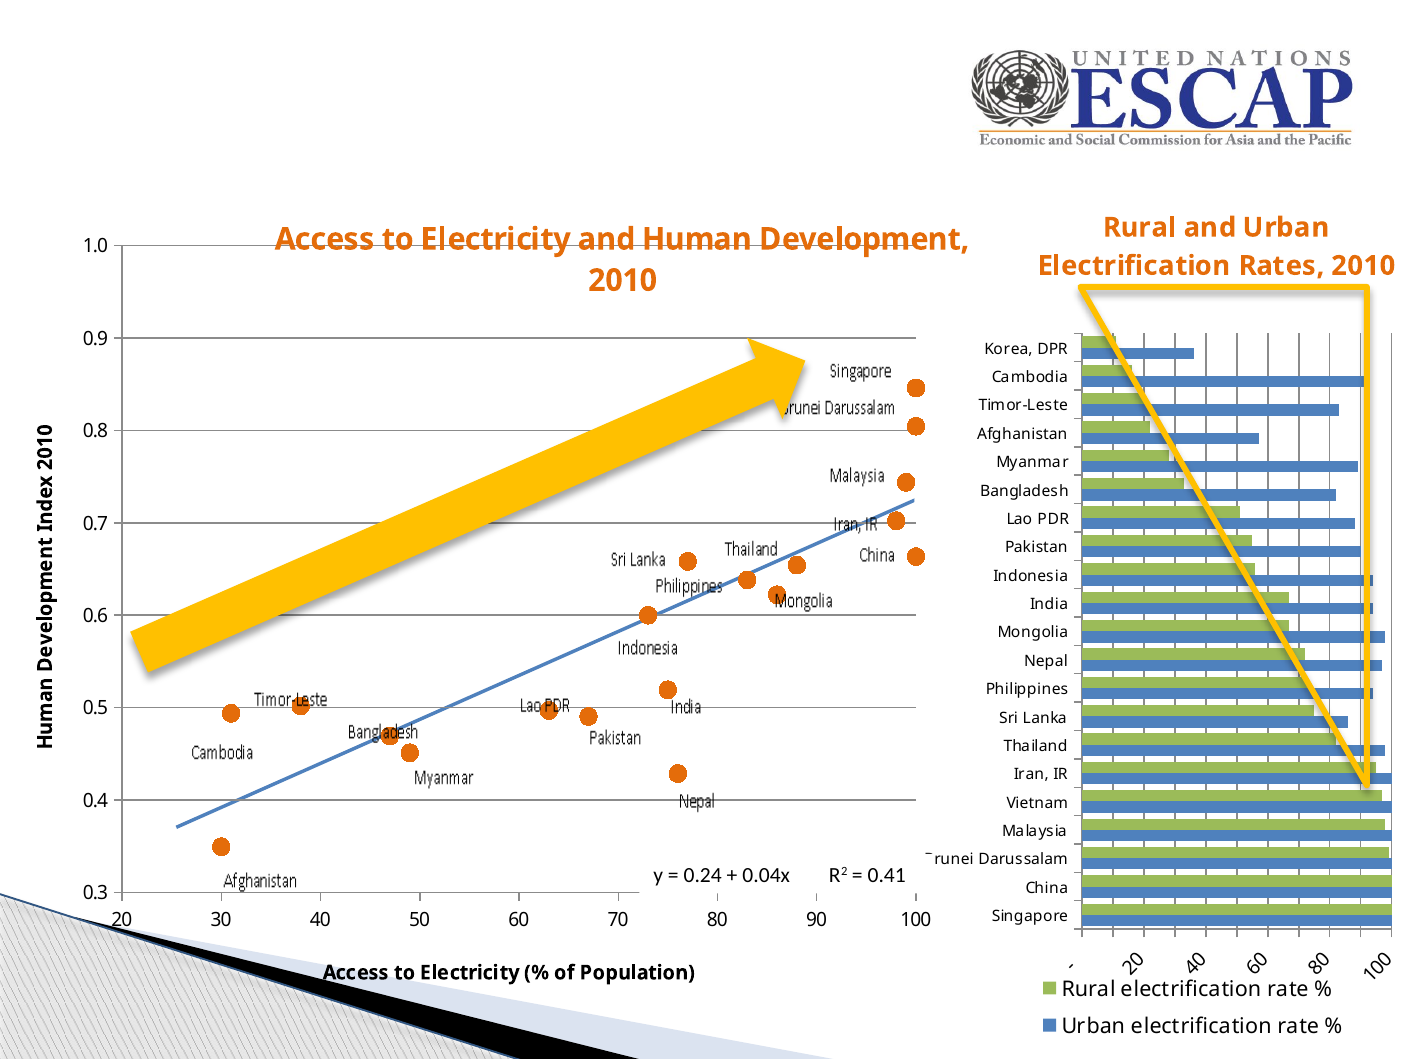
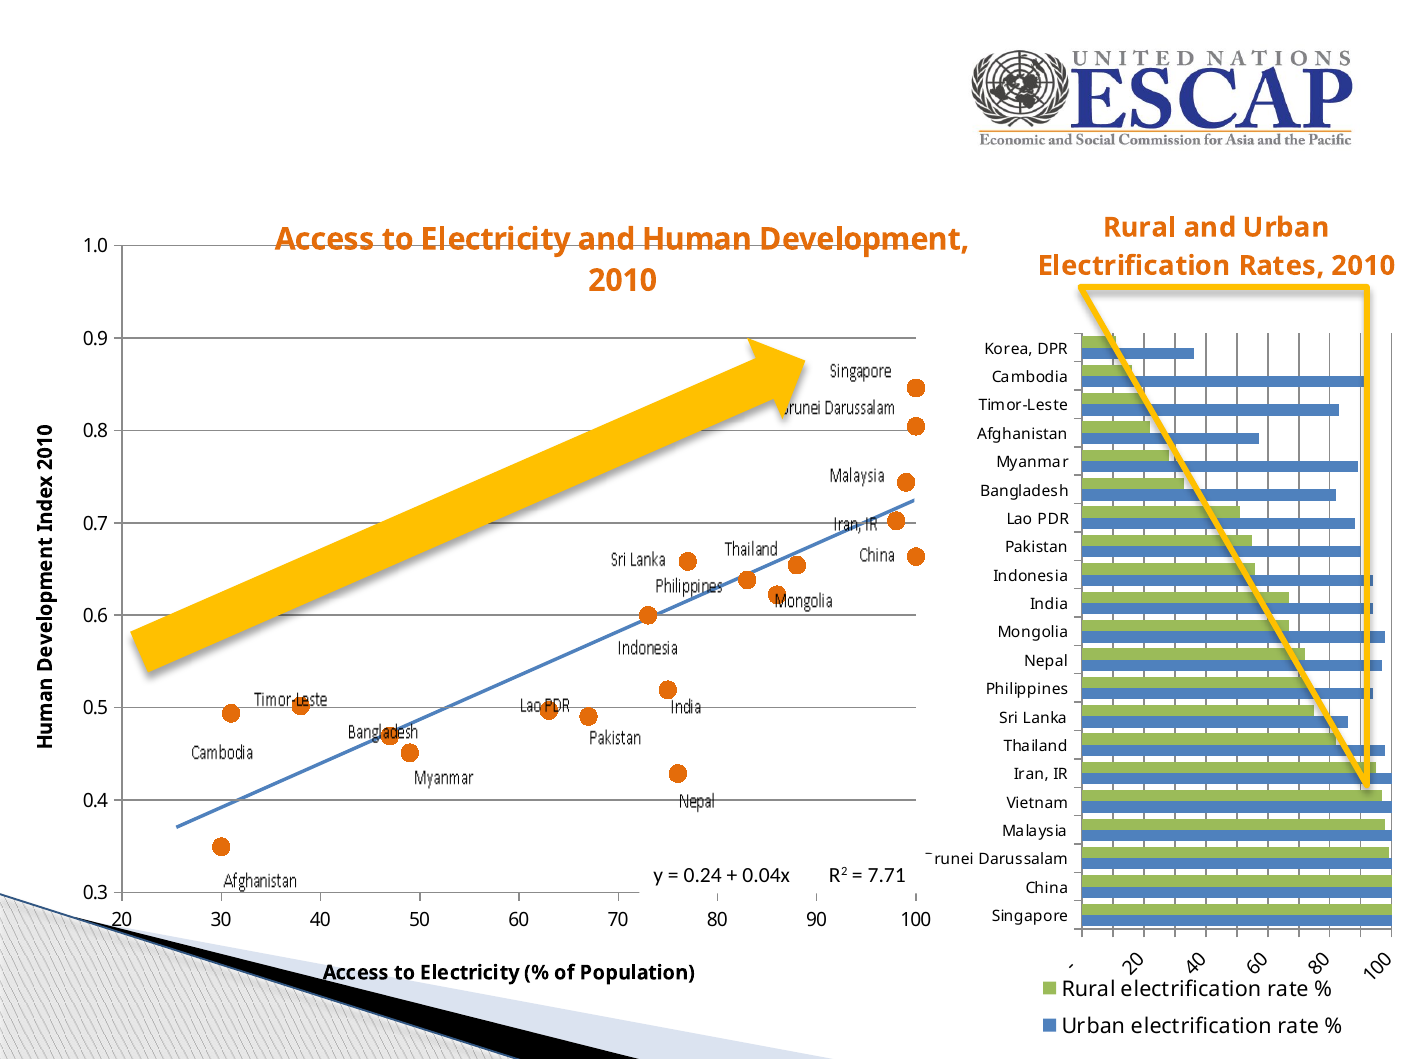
0.41: 0.41 -> 7.71
